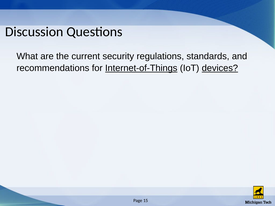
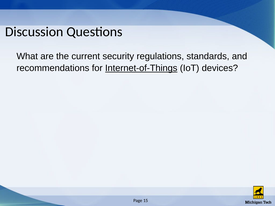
devices underline: present -> none
